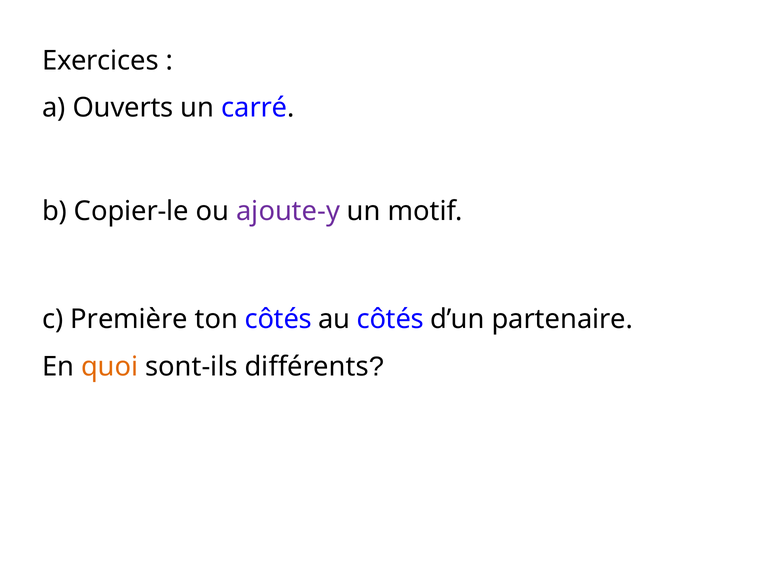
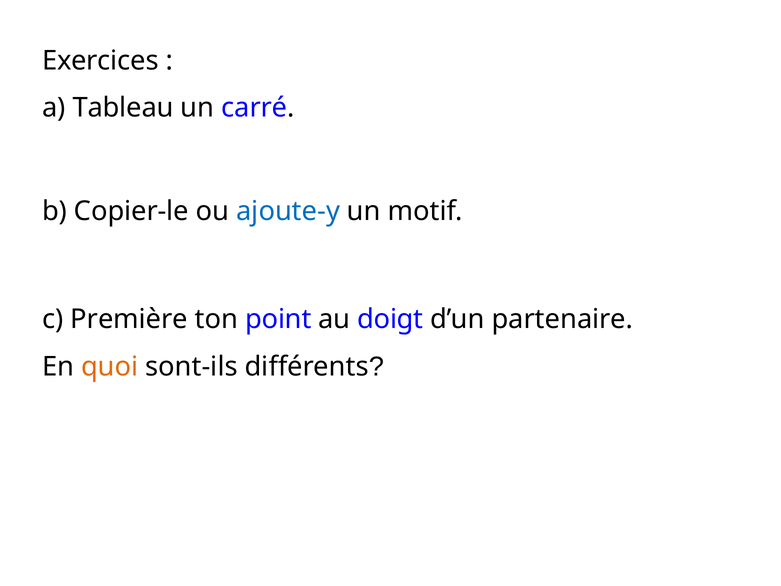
Ouverts: Ouverts -> Tableau
ajoute-y colour: purple -> blue
ton côtés: côtés -> point
au côtés: côtés -> doigt
